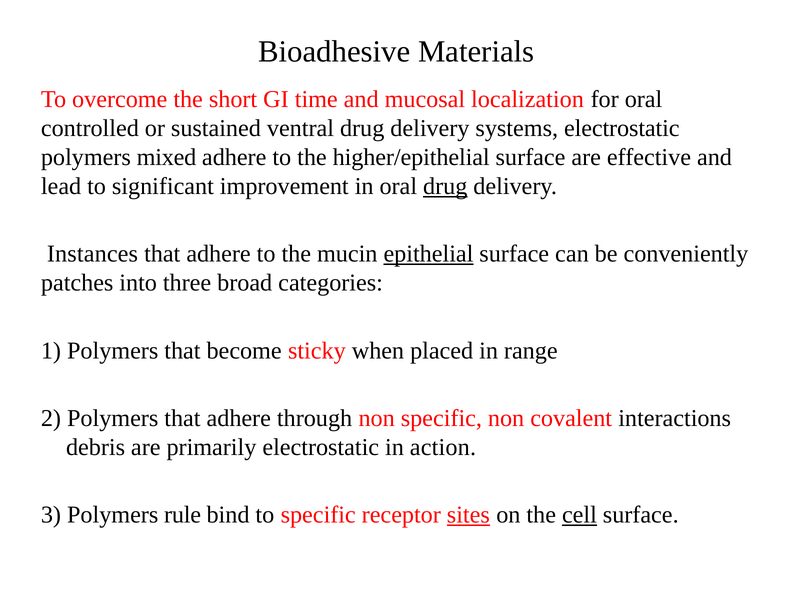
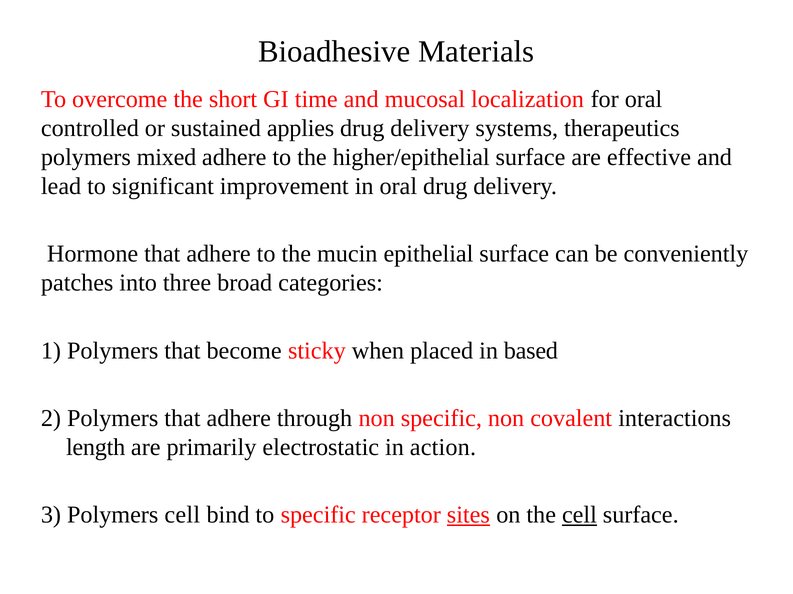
ventral: ventral -> applies
systems electrostatic: electrostatic -> therapeutics
drug at (445, 187) underline: present -> none
Instances: Instances -> Hormone
epithelial underline: present -> none
range: range -> based
debris: debris -> length
Polymers rule: rule -> cell
